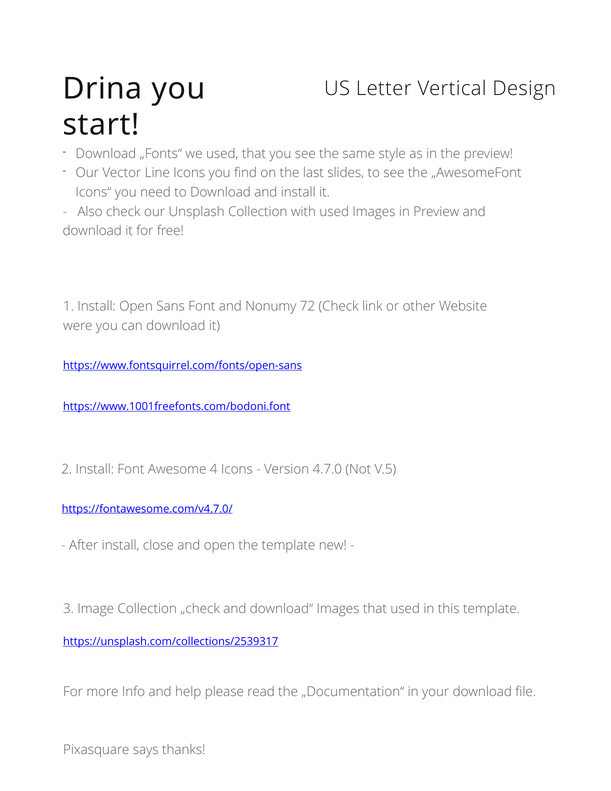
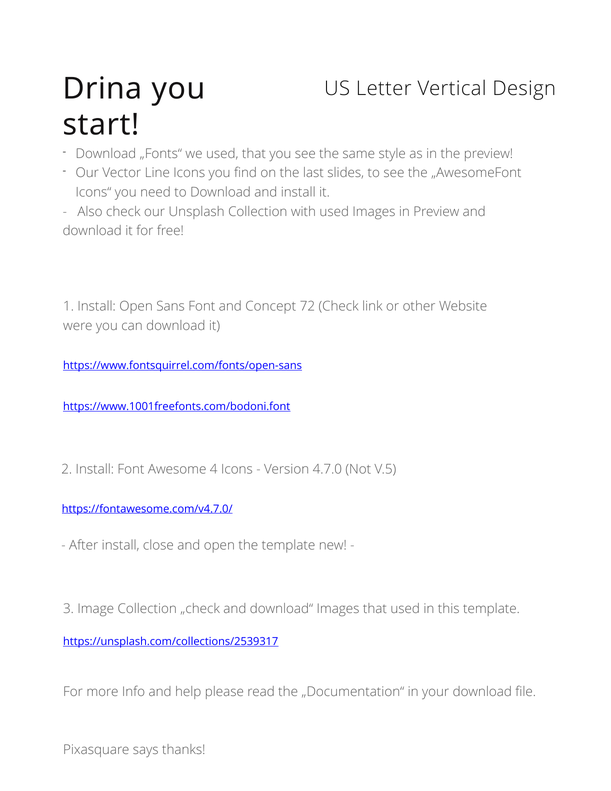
Nonumy: Nonumy -> Concept
